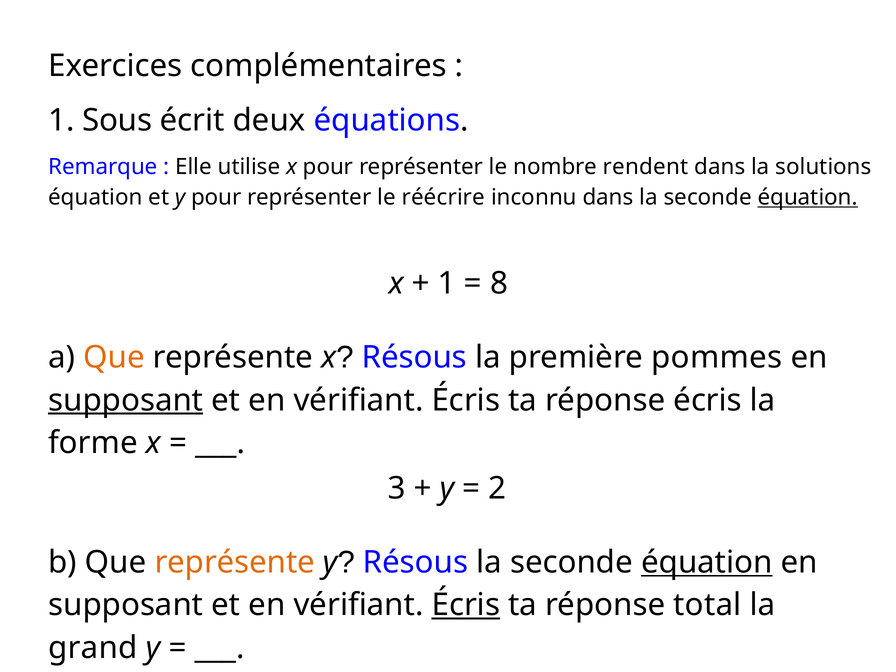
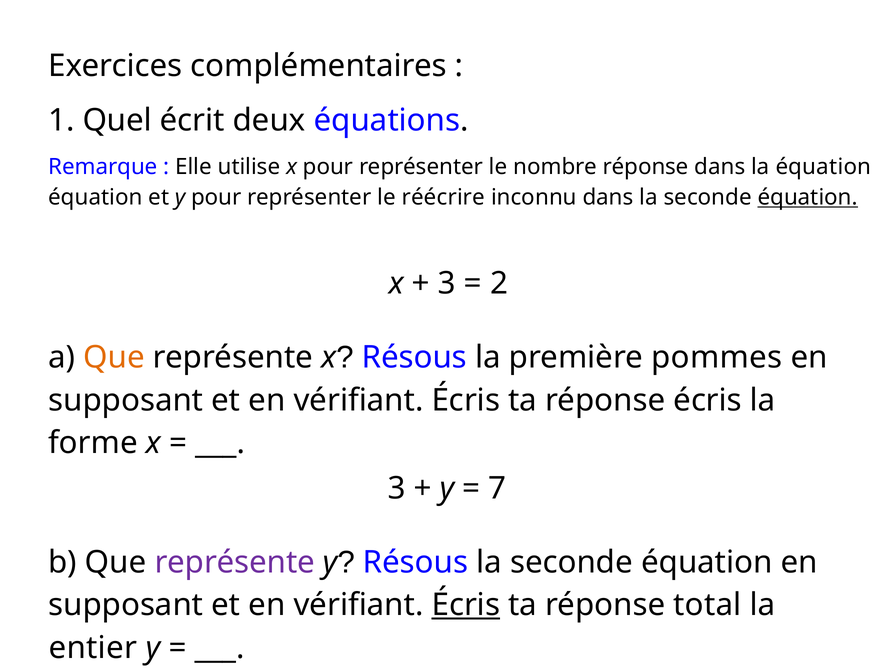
Sous: Sous -> Quel
nombre rendent: rendent -> réponse
la solutions: solutions -> équation
1 at (447, 283): 1 -> 3
8: 8 -> 2
supposant at (126, 400) underline: present -> none
2: 2 -> 7
représente at (235, 562) colour: orange -> purple
équation at (707, 562) underline: present -> none
grand: grand -> entier
